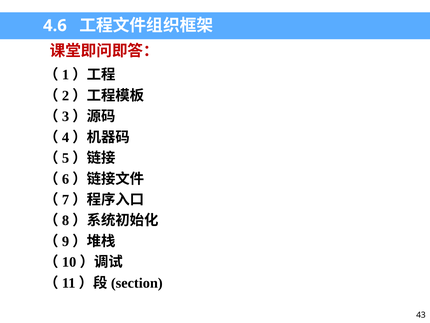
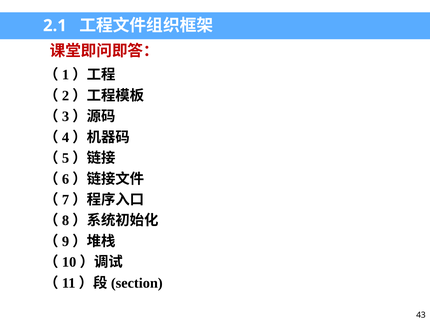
4.6: 4.6 -> 2.1
